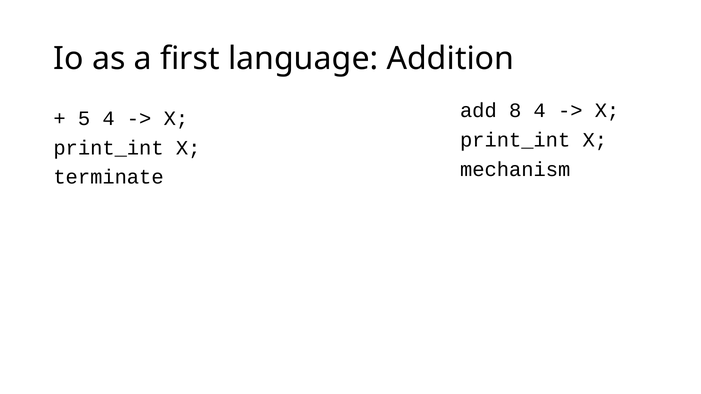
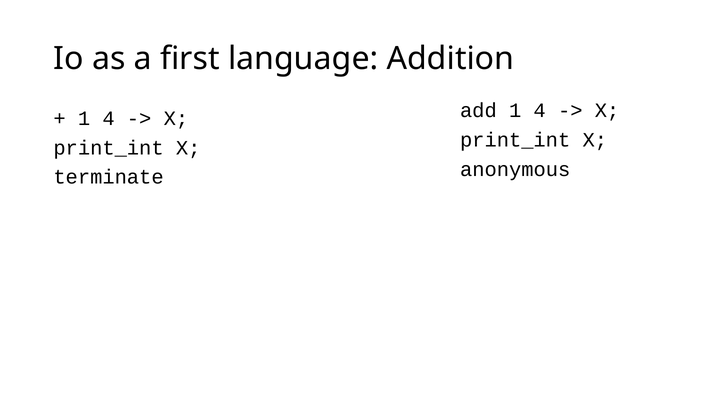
add 8: 8 -> 1
5 at (84, 119): 5 -> 1
mechanism: mechanism -> anonymous
